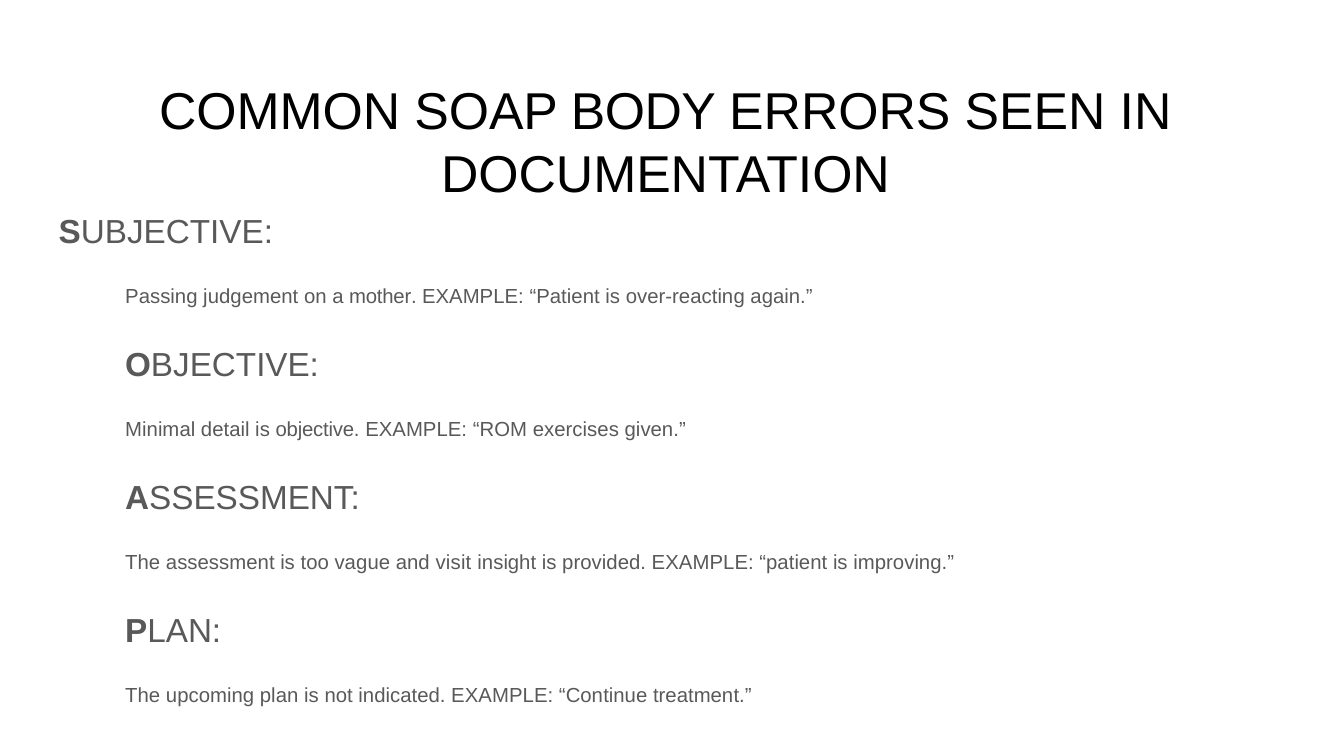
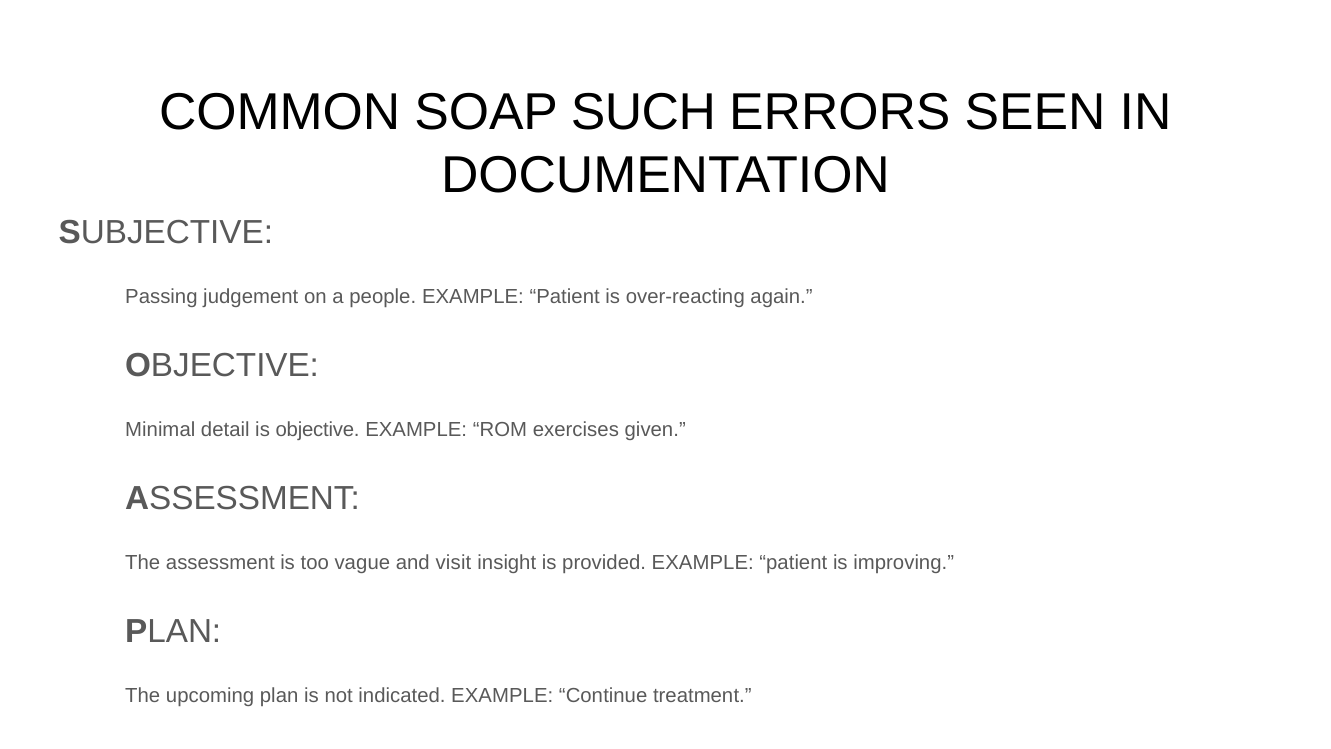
BODY: BODY -> SUCH
mother: mother -> people
